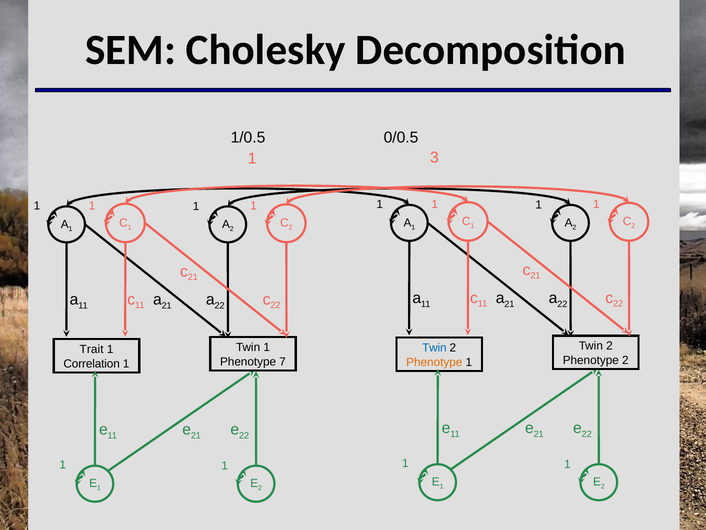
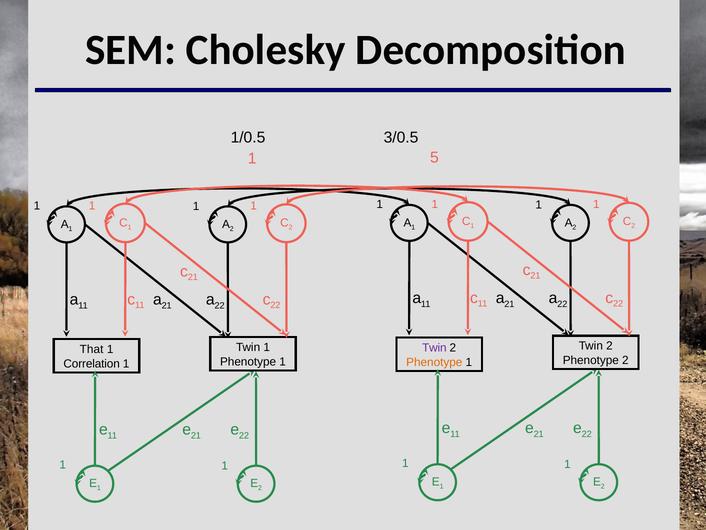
0/0.5: 0/0.5 -> 3/0.5
3: 3 -> 5
Twin at (434, 348) colour: blue -> purple
Trait: Trait -> That
7 at (283, 361): 7 -> 1
